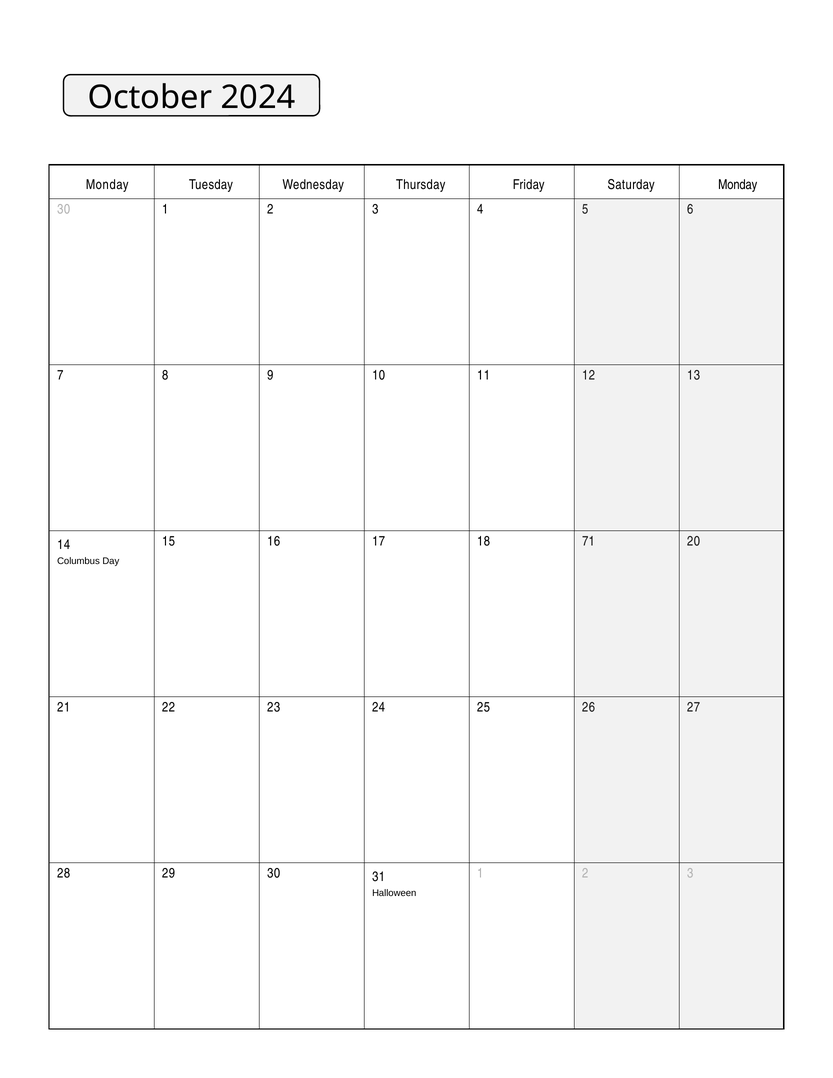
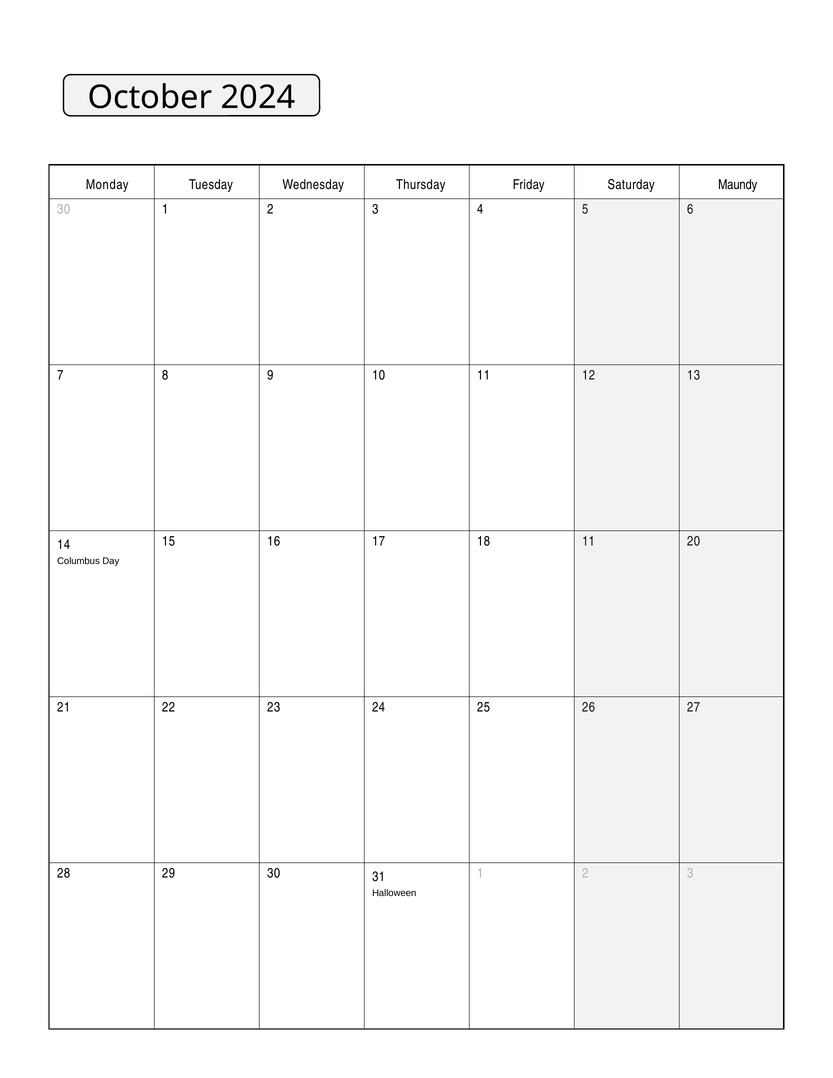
Saturday Monday: Monday -> Maundy
18 71: 71 -> 11
